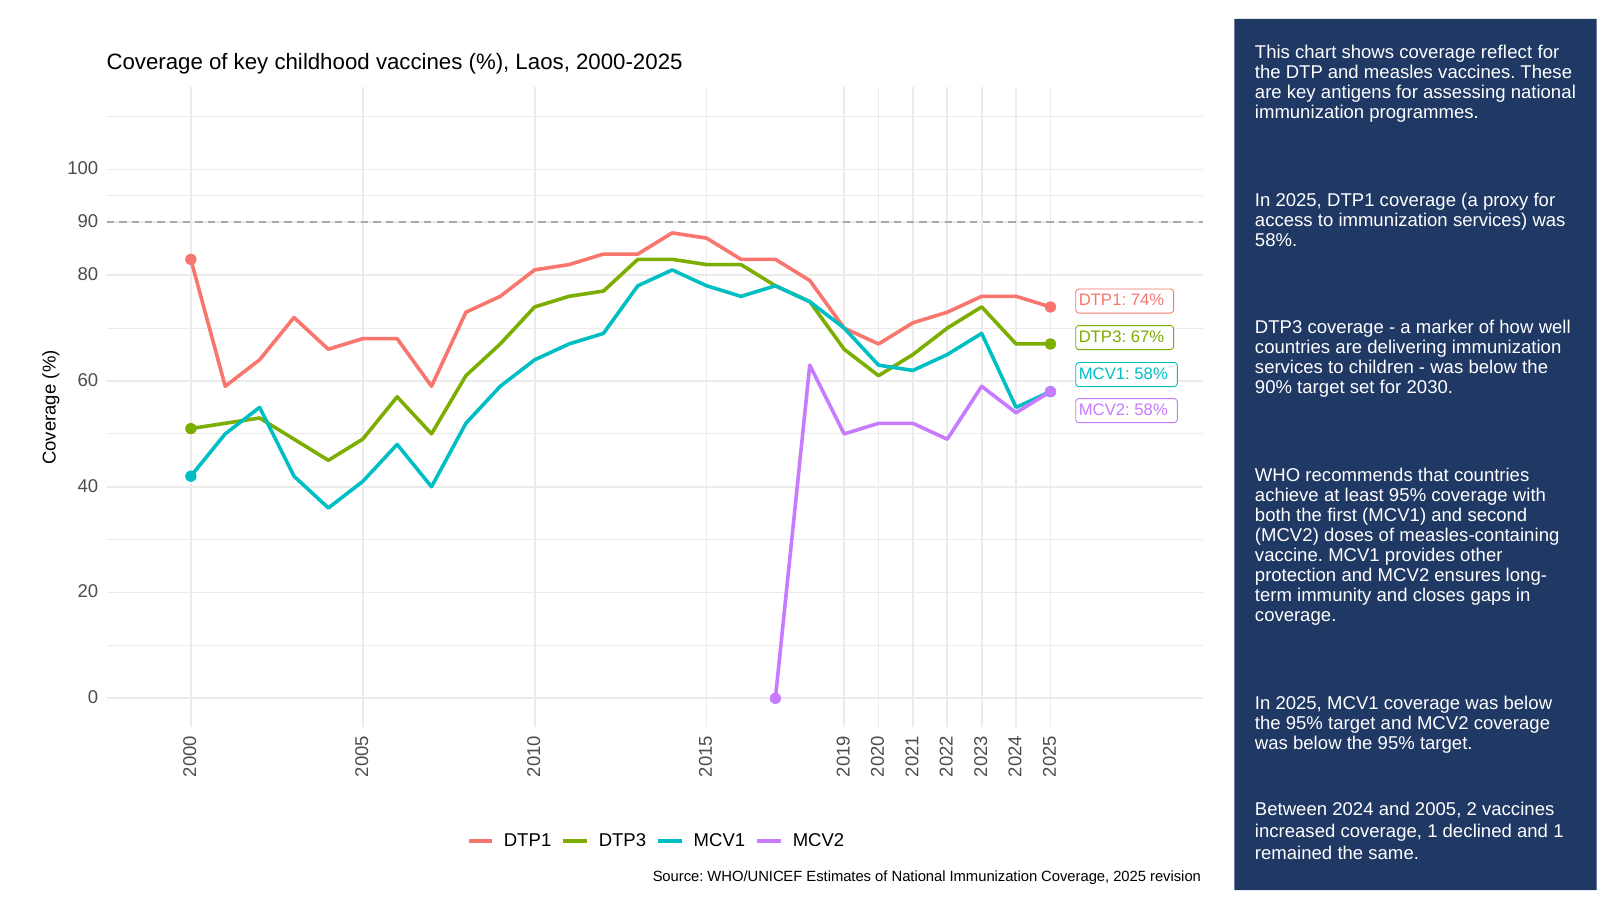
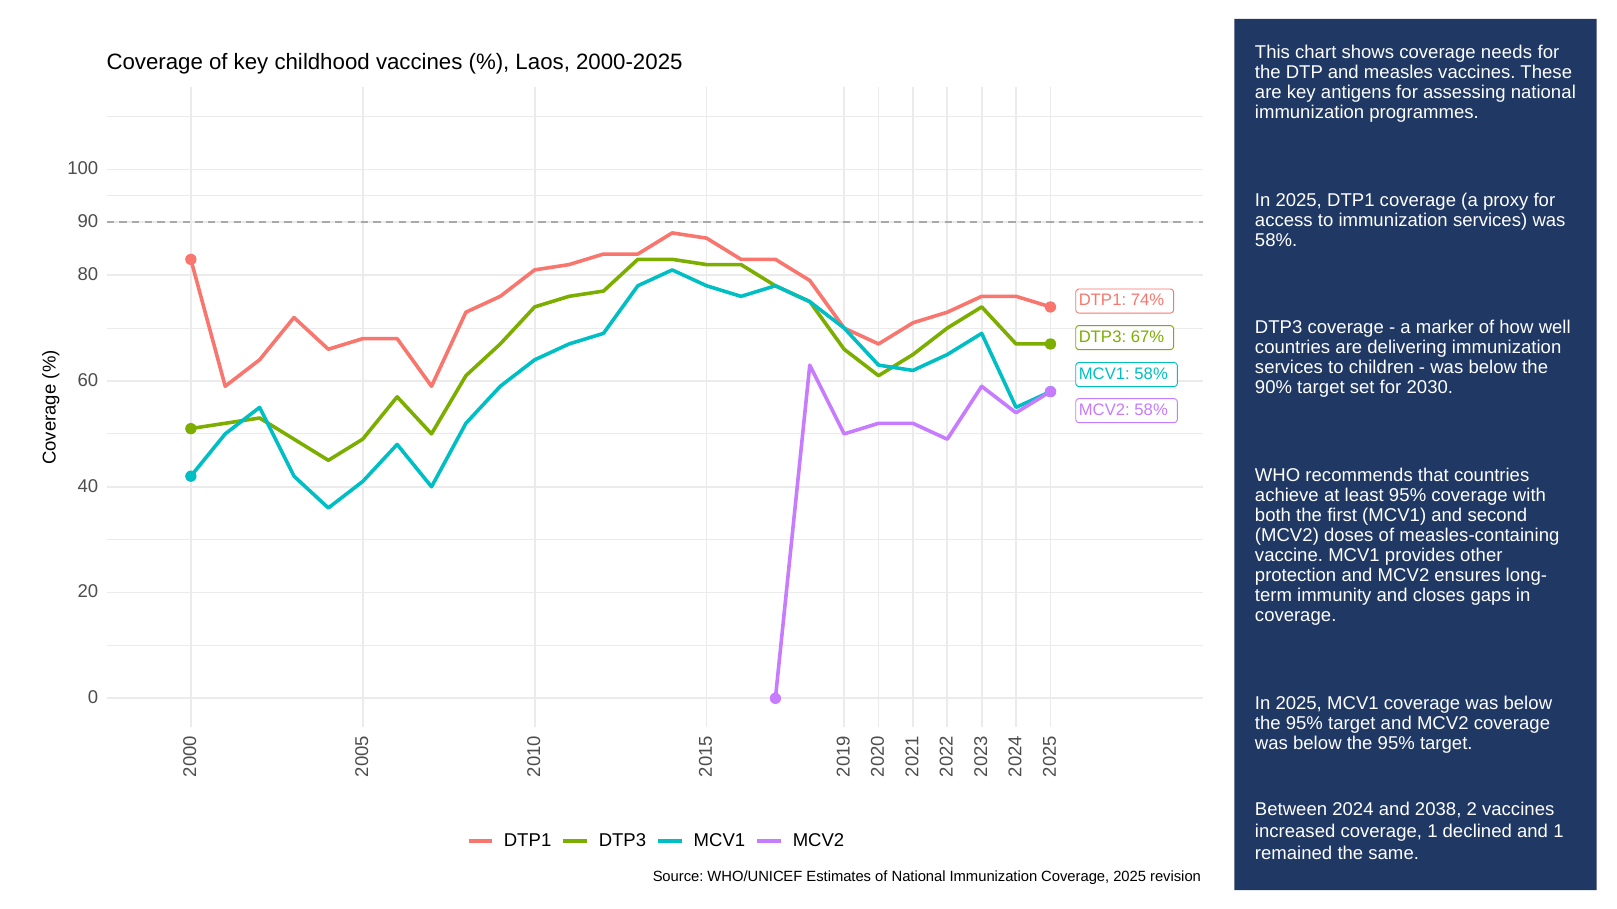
reflect: reflect -> needs
2005: 2005 -> 2038
